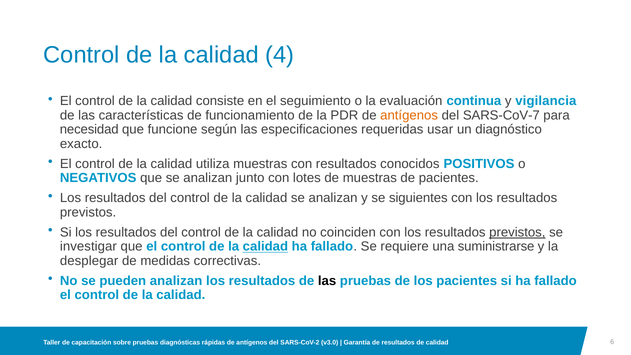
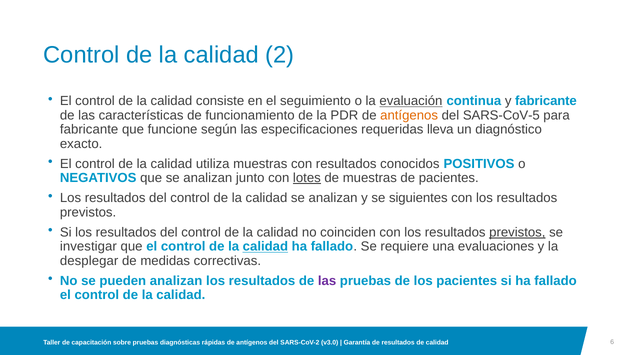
4: 4 -> 2
evaluación underline: none -> present
y vigilancia: vigilancia -> fabricante
SARS-CoV-7: SARS-CoV-7 -> SARS-CoV-5
necesidad at (89, 129): necesidad -> fabricante
usar: usar -> lleva
lotes underline: none -> present
suministrarse: suministrarse -> evaluaciones
las at (327, 281) colour: black -> purple
